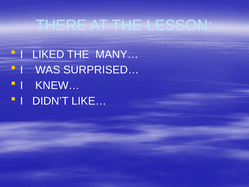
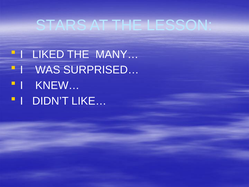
THERE: THERE -> STARS
